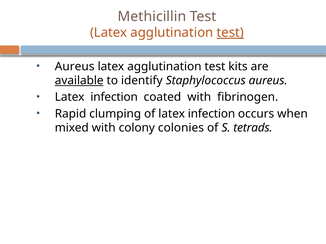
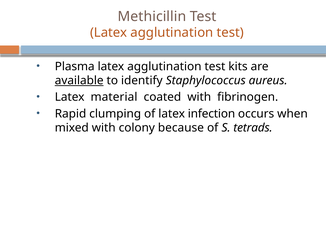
test at (230, 33) underline: present -> none
Aureus at (75, 67): Aureus -> Plasma
infection at (114, 97): infection -> material
colonies: colonies -> because
